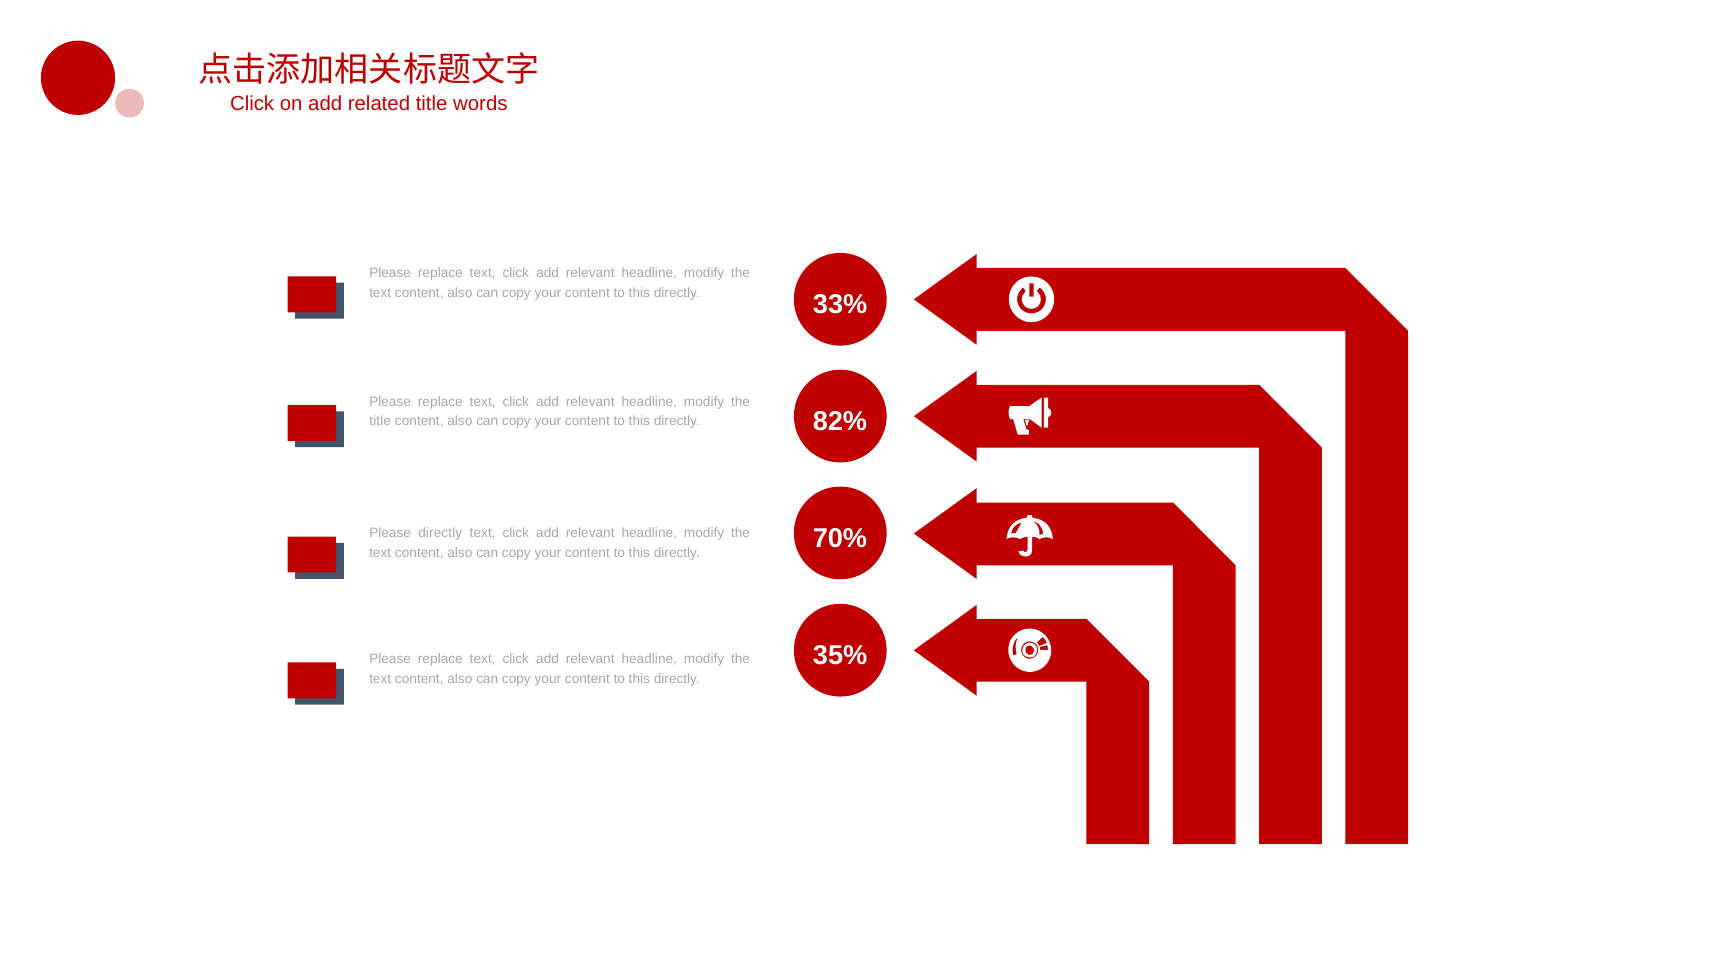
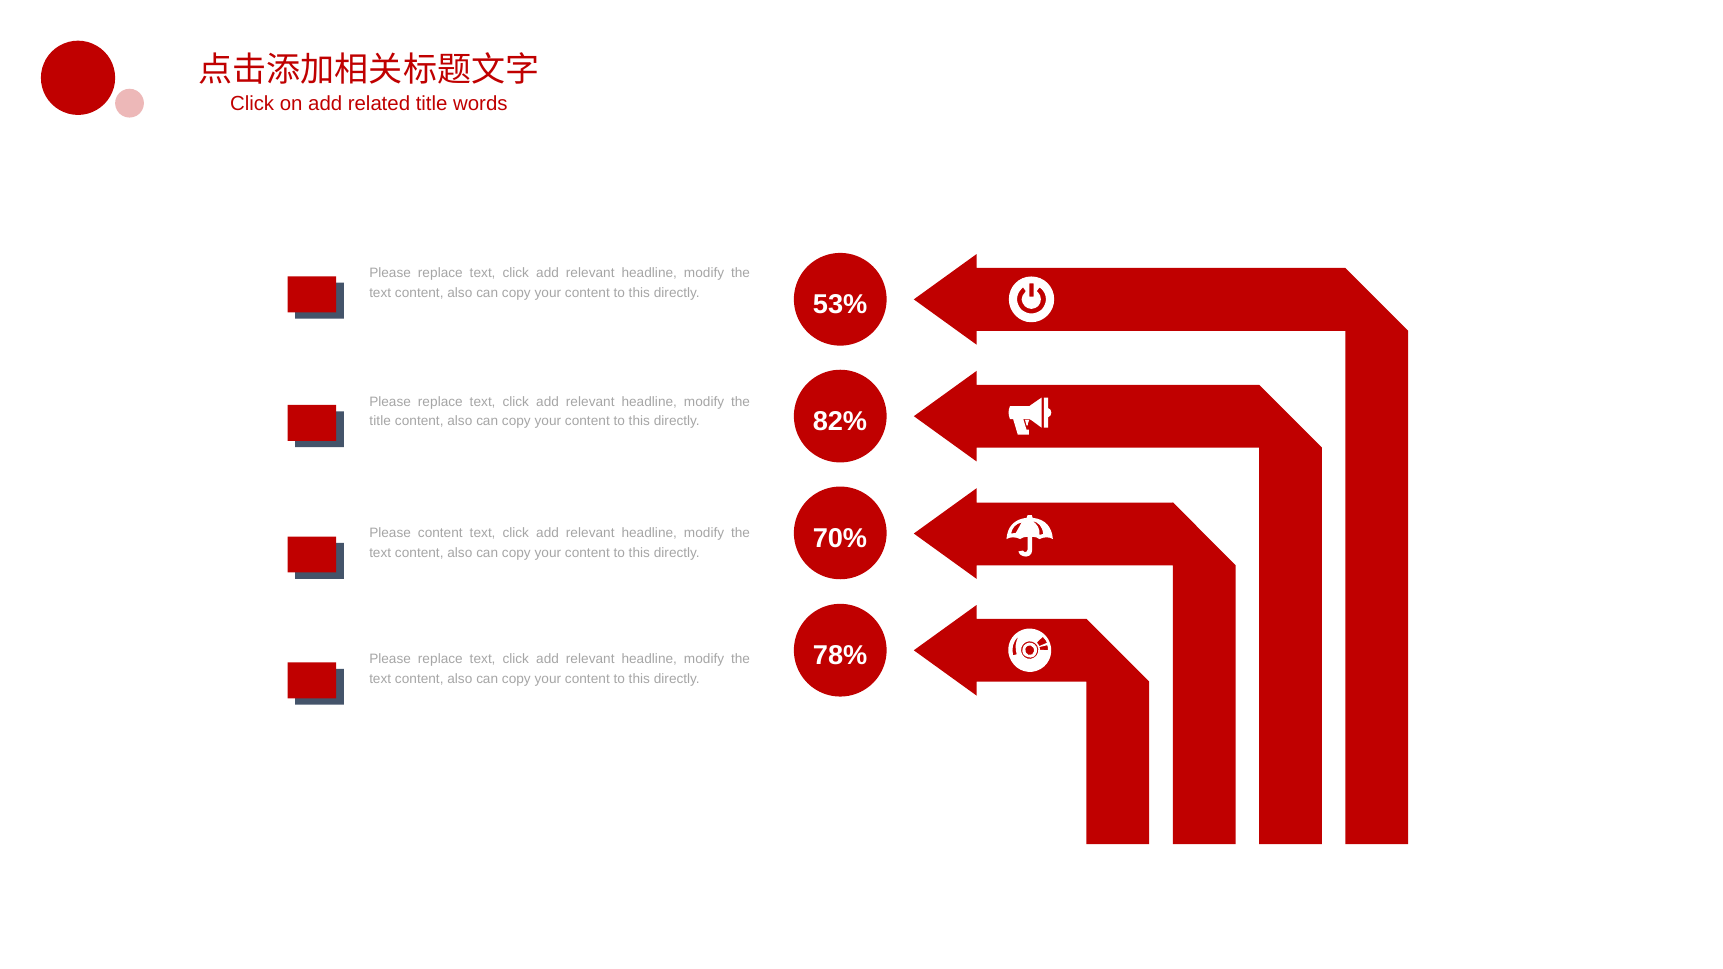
33%: 33% -> 53%
Please directly: directly -> content
35%: 35% -> 78%
